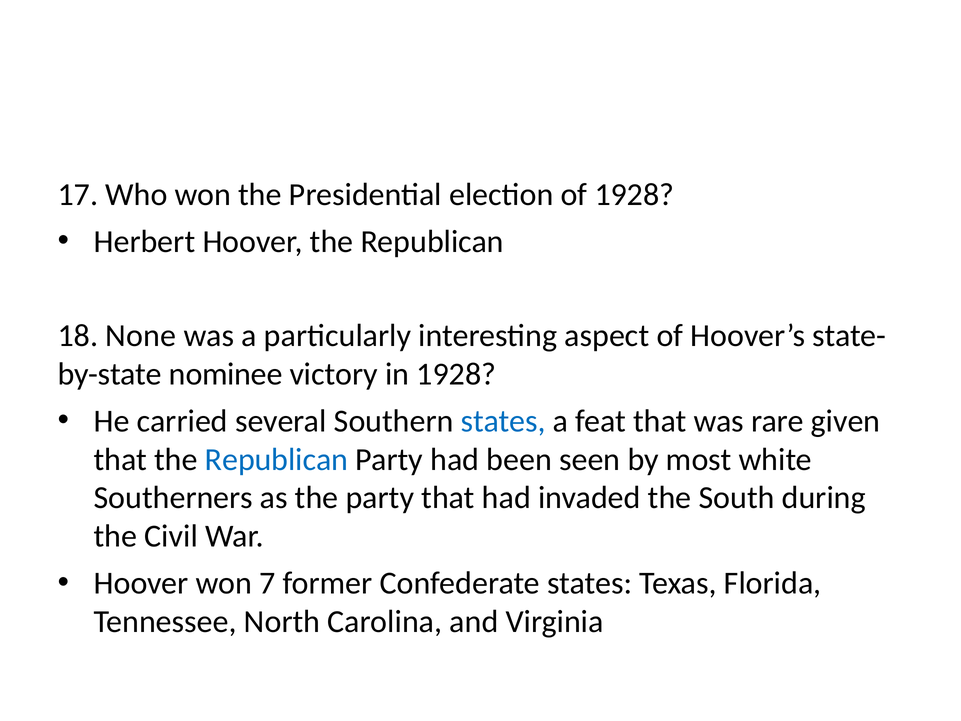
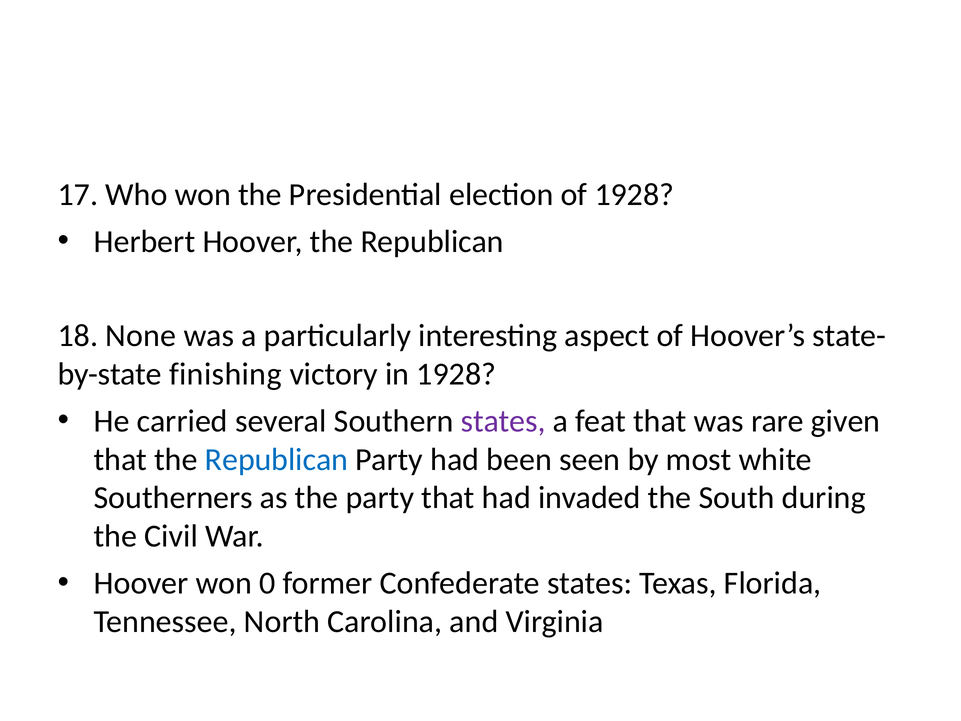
nominee: nominee -> finishing
states at (503, 421) colour: blue -> purple
7: 7 -> 0
